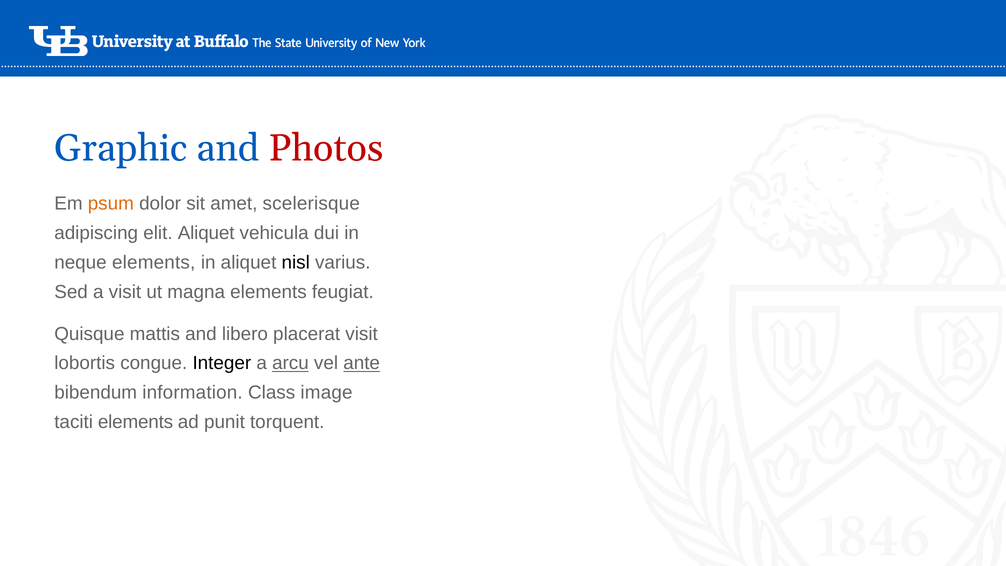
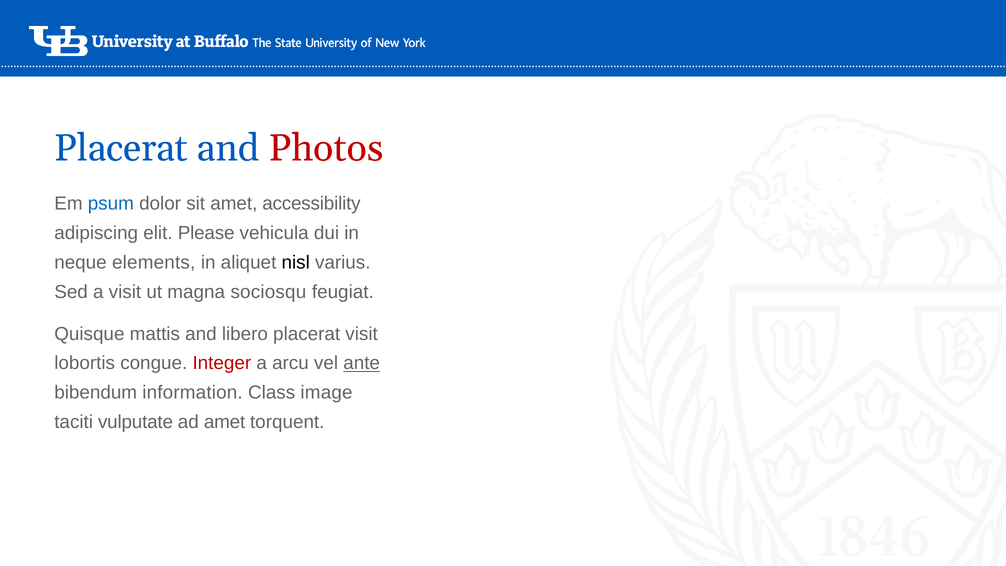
Graphic at (121, 148): Graphic -> Placerat
psum colour: orange -> blue
scelerisque: scelerisque -> accessibility
elit Aliquet: Aliquet -> Please
magna elements: elements -> sociosqu
Integer colour: black -> red
arcu underline: present -> none
taciti elements: elements -> vulputate
ad punit: punit -> amet
